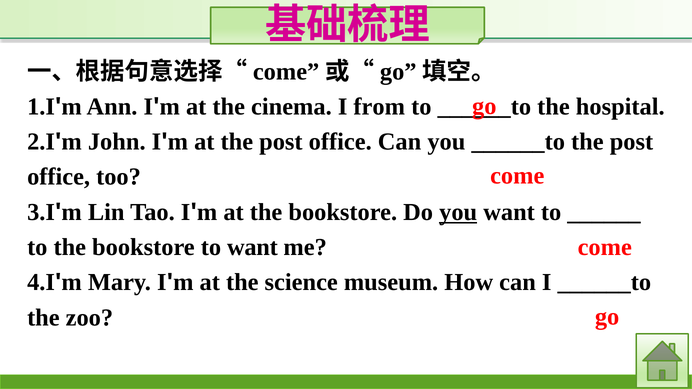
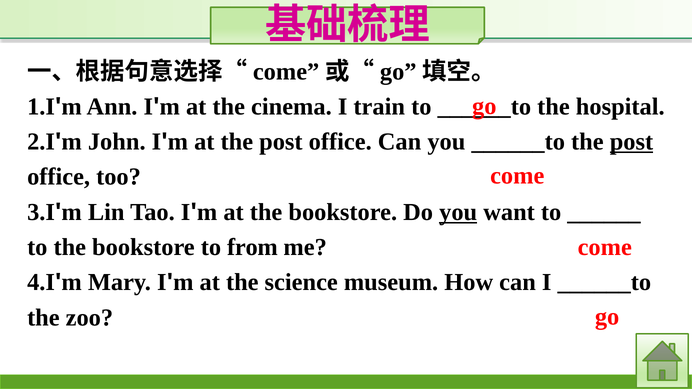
from: from -> train
post at (631, 142) underline: none -> present
to want: want -> from
